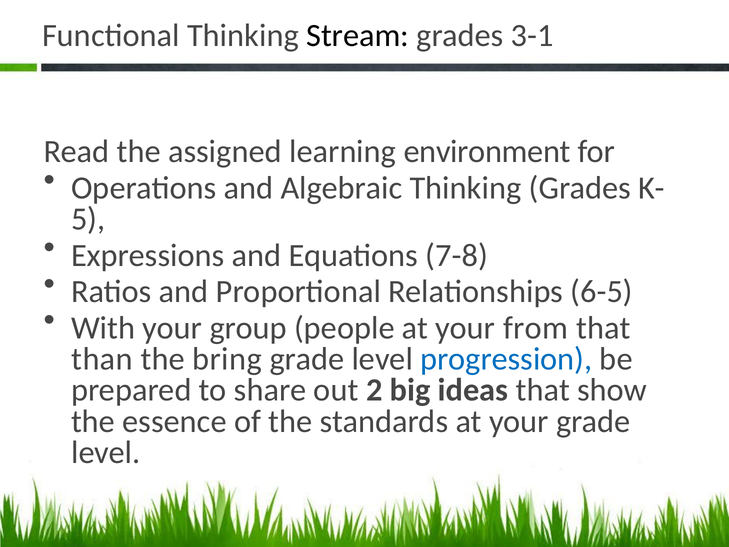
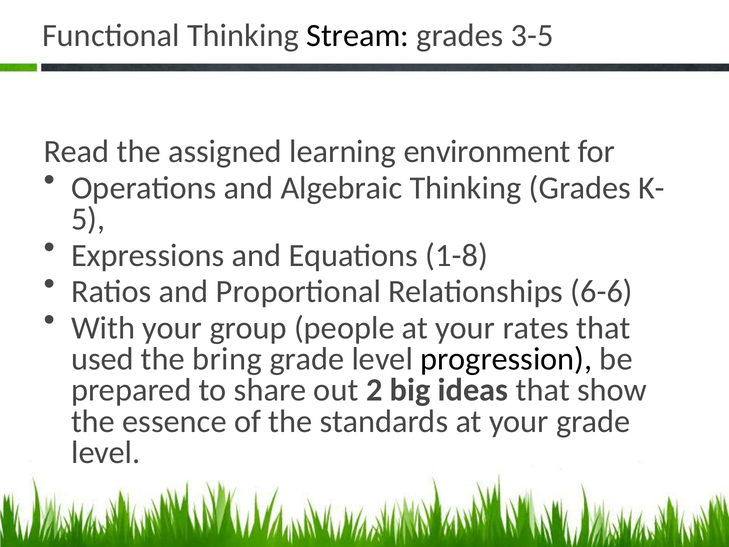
3-1: 3-1 -> 3-5
7-8: 7-8 -> 1-8
6-5: 6-5 -> 6-6
from: from -> rates
than: than -> used
progression colour: blue -> black
